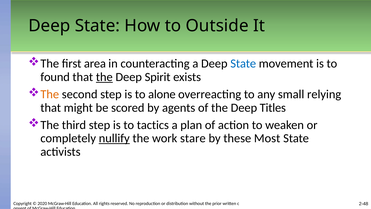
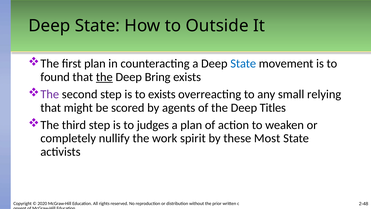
first area: area -> plan
Spirit: Spirit -> Bring
The at (50, 94) colour: orange -> purple
to alone: alone -> exists
tactics: tactics -> judges
nullify underline: present -> none
stare: stare -> spirit
